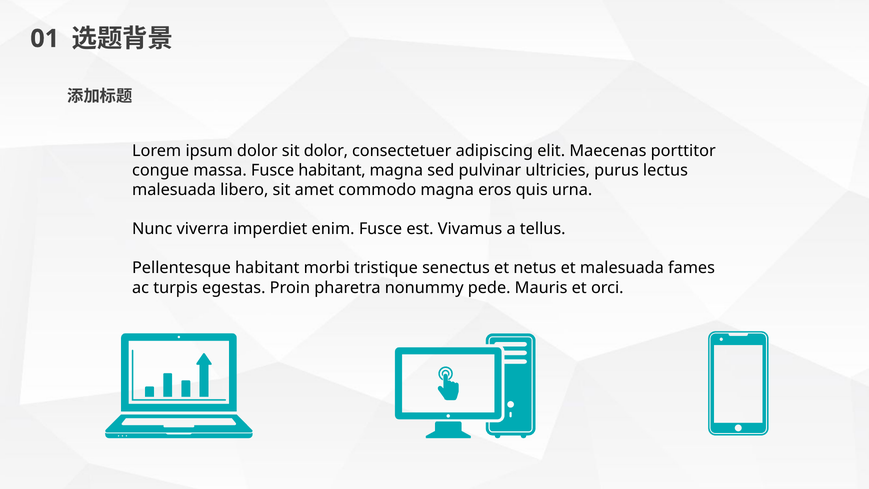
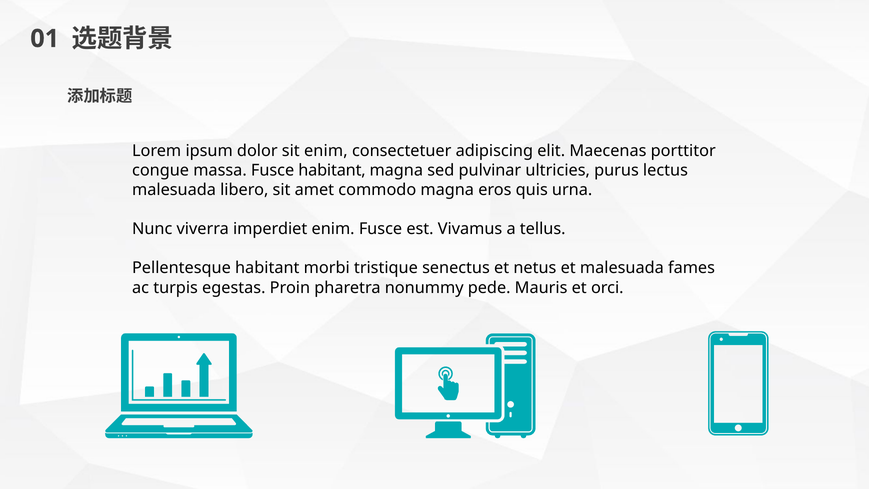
sit dolor: dolor -> enim
